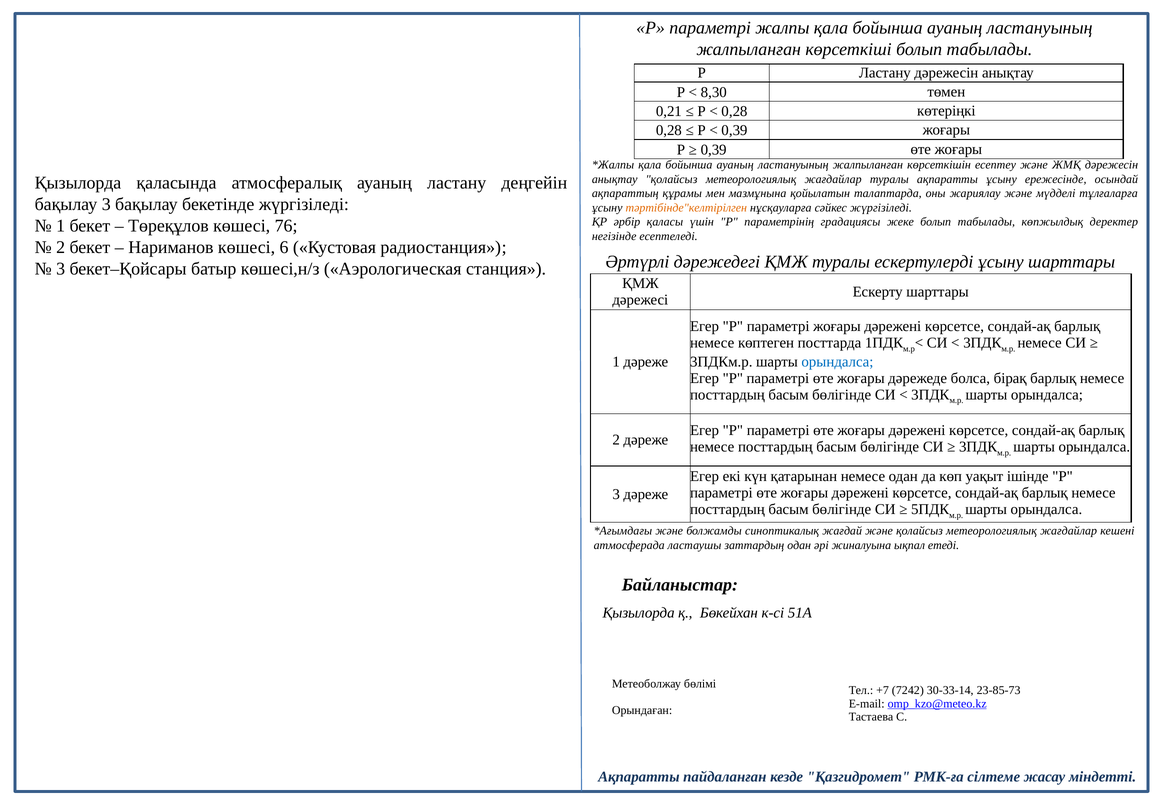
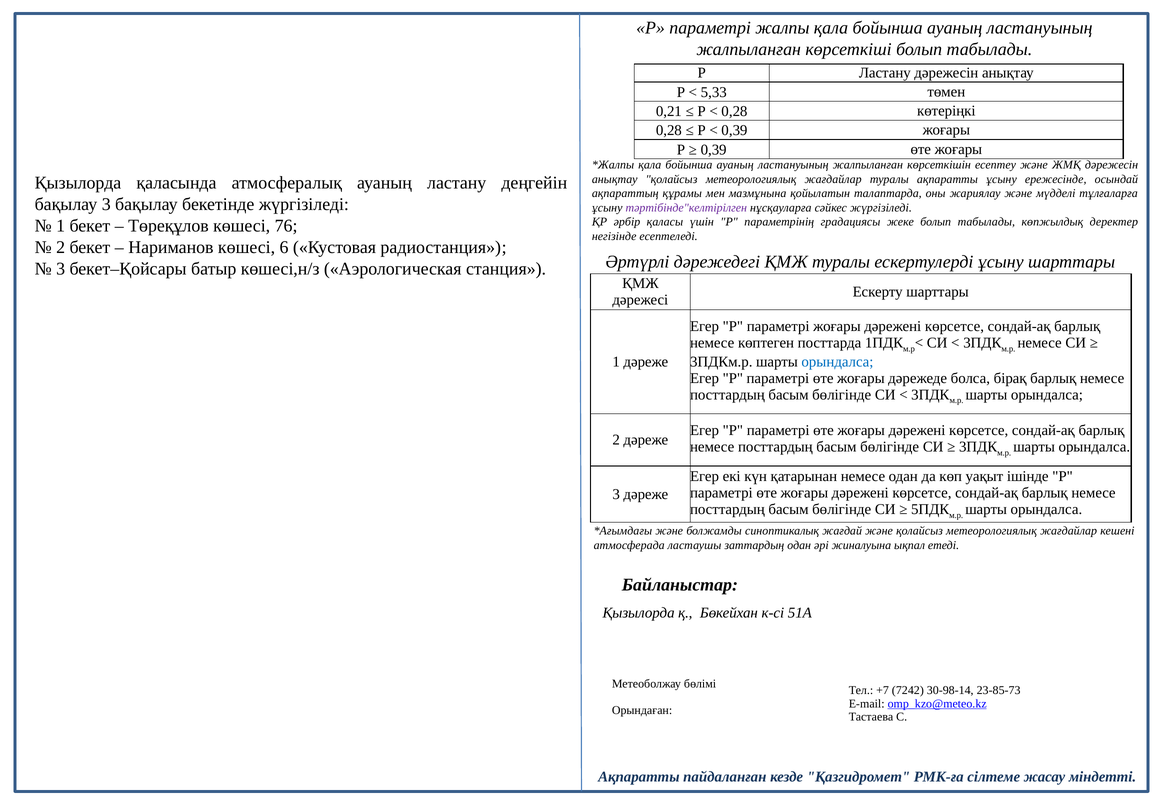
8,30: 8,30 -> 5,33
тәртібінде"келтірілген colour: orange -> purple
30-33-14: 30-33-14 -> 30-98-14
